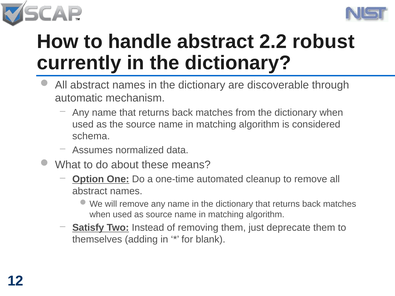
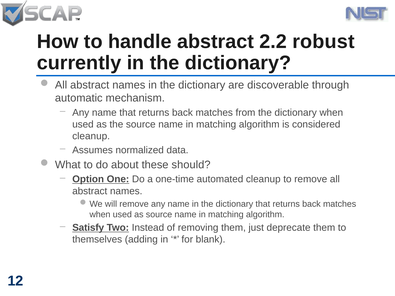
schema at (91, 136): schema -> cleanup
means: means -> should
